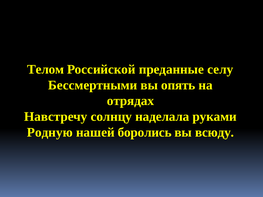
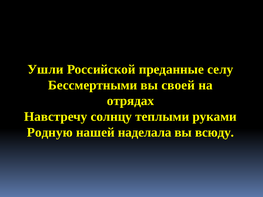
Телом: Телом -> Ушли
опять: опять -> своей
наделала: наделала -> теплыми
боролись: боролись -> наделала
